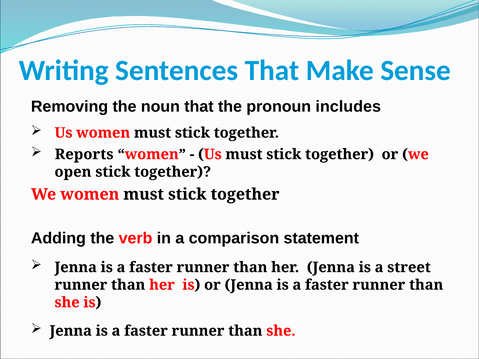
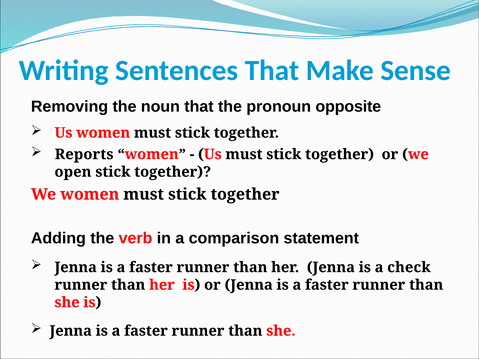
includes: includes -> opposite
street: street -> check
